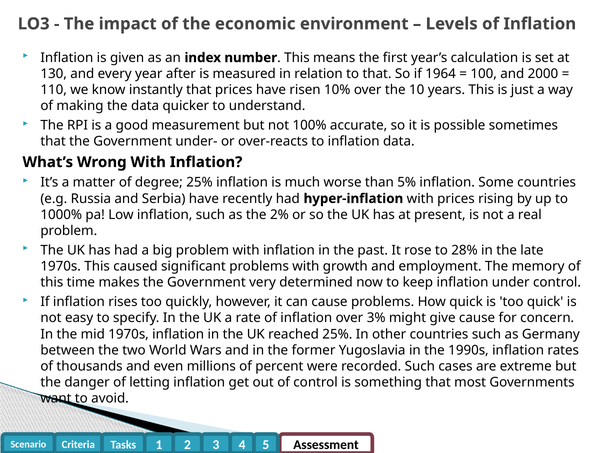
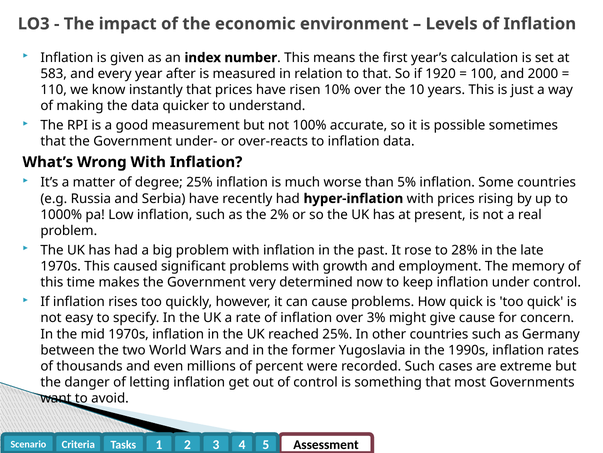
130: 130 -> 583
1964: 1964 -> 1920
